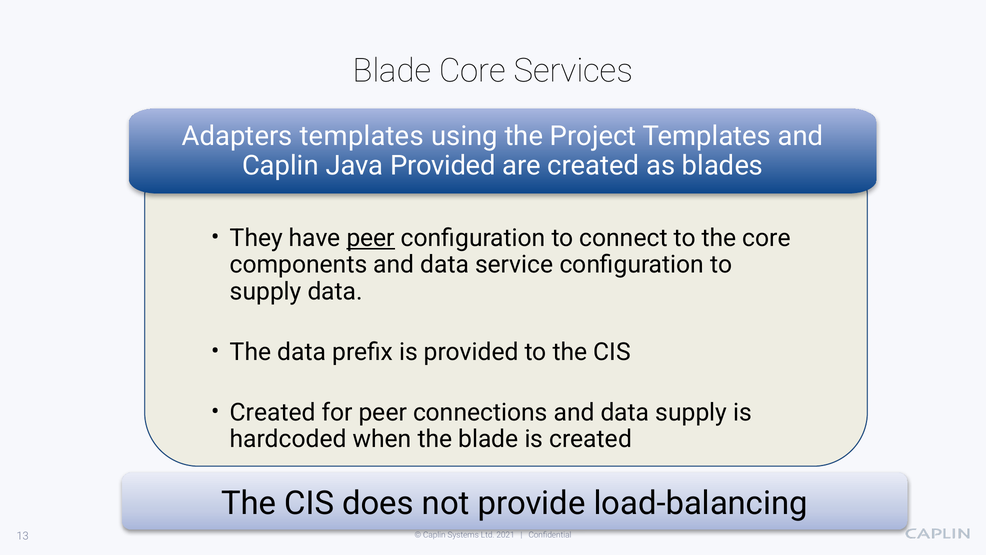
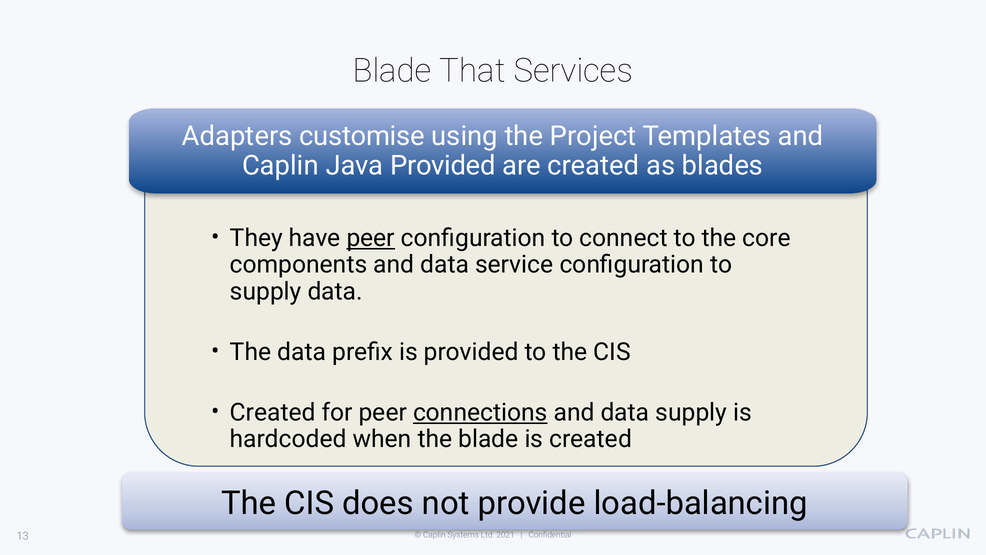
Blade Core: Core -> That
Adapters templates: templates -> customise
connections underline: none -> present
